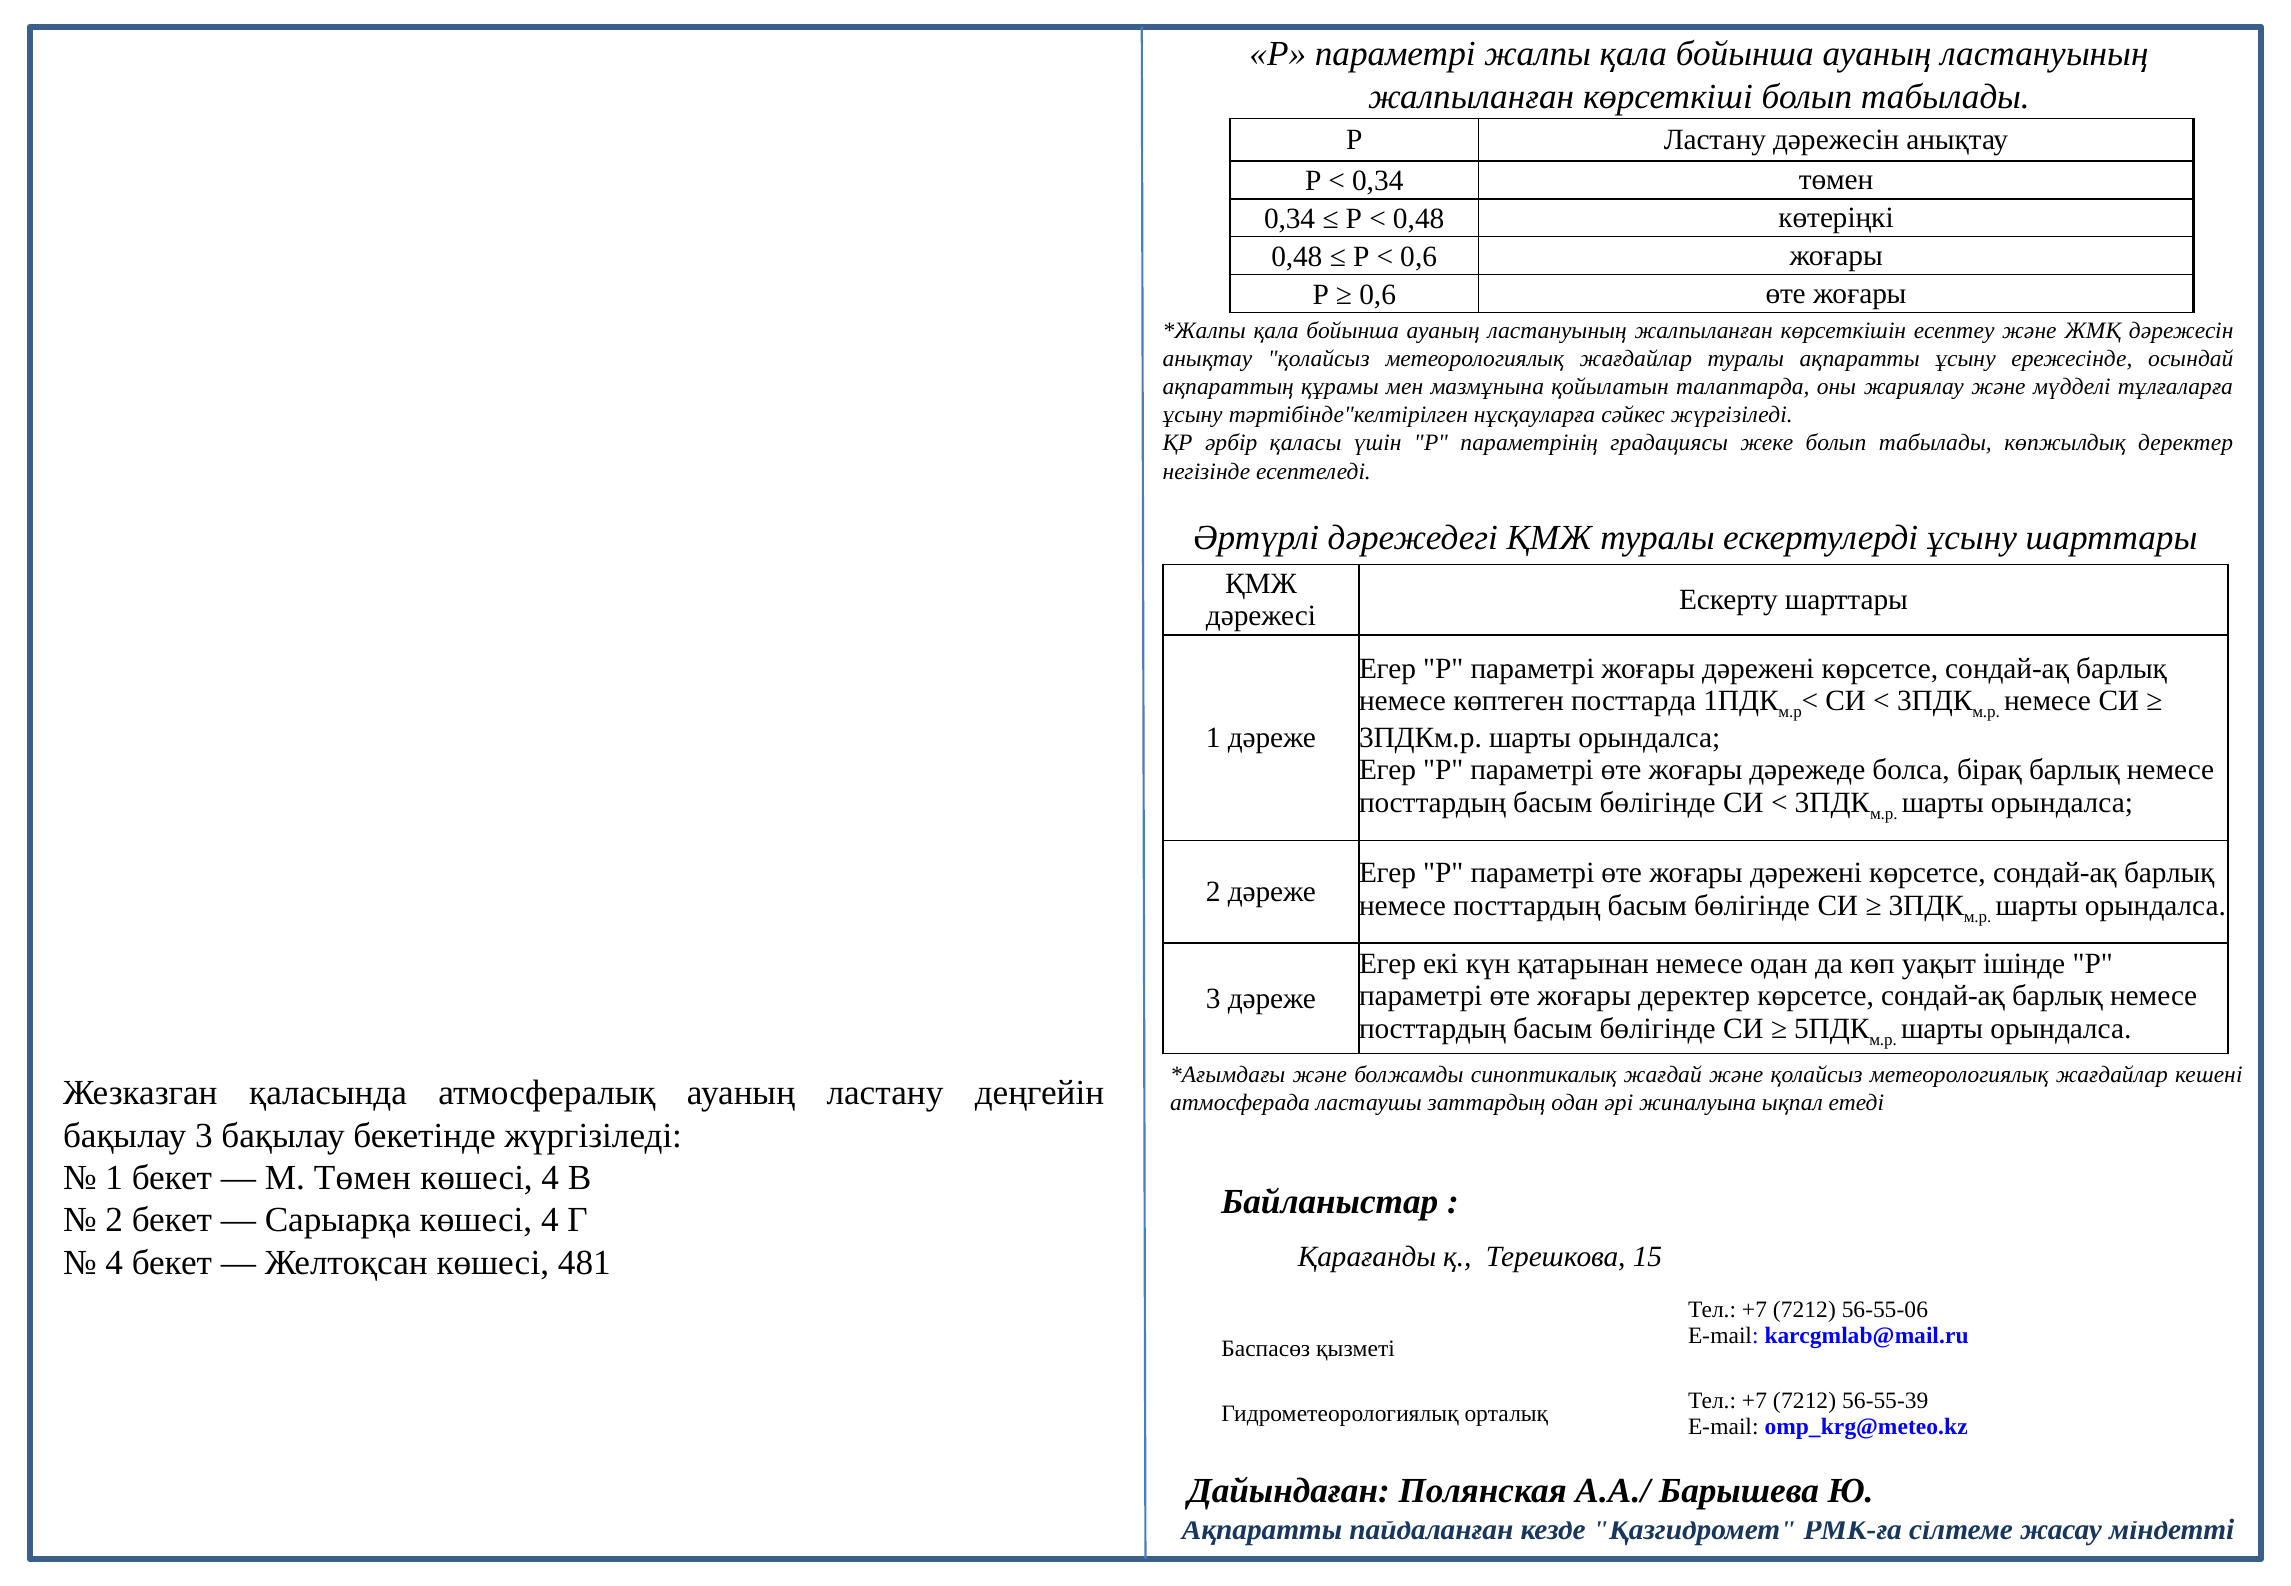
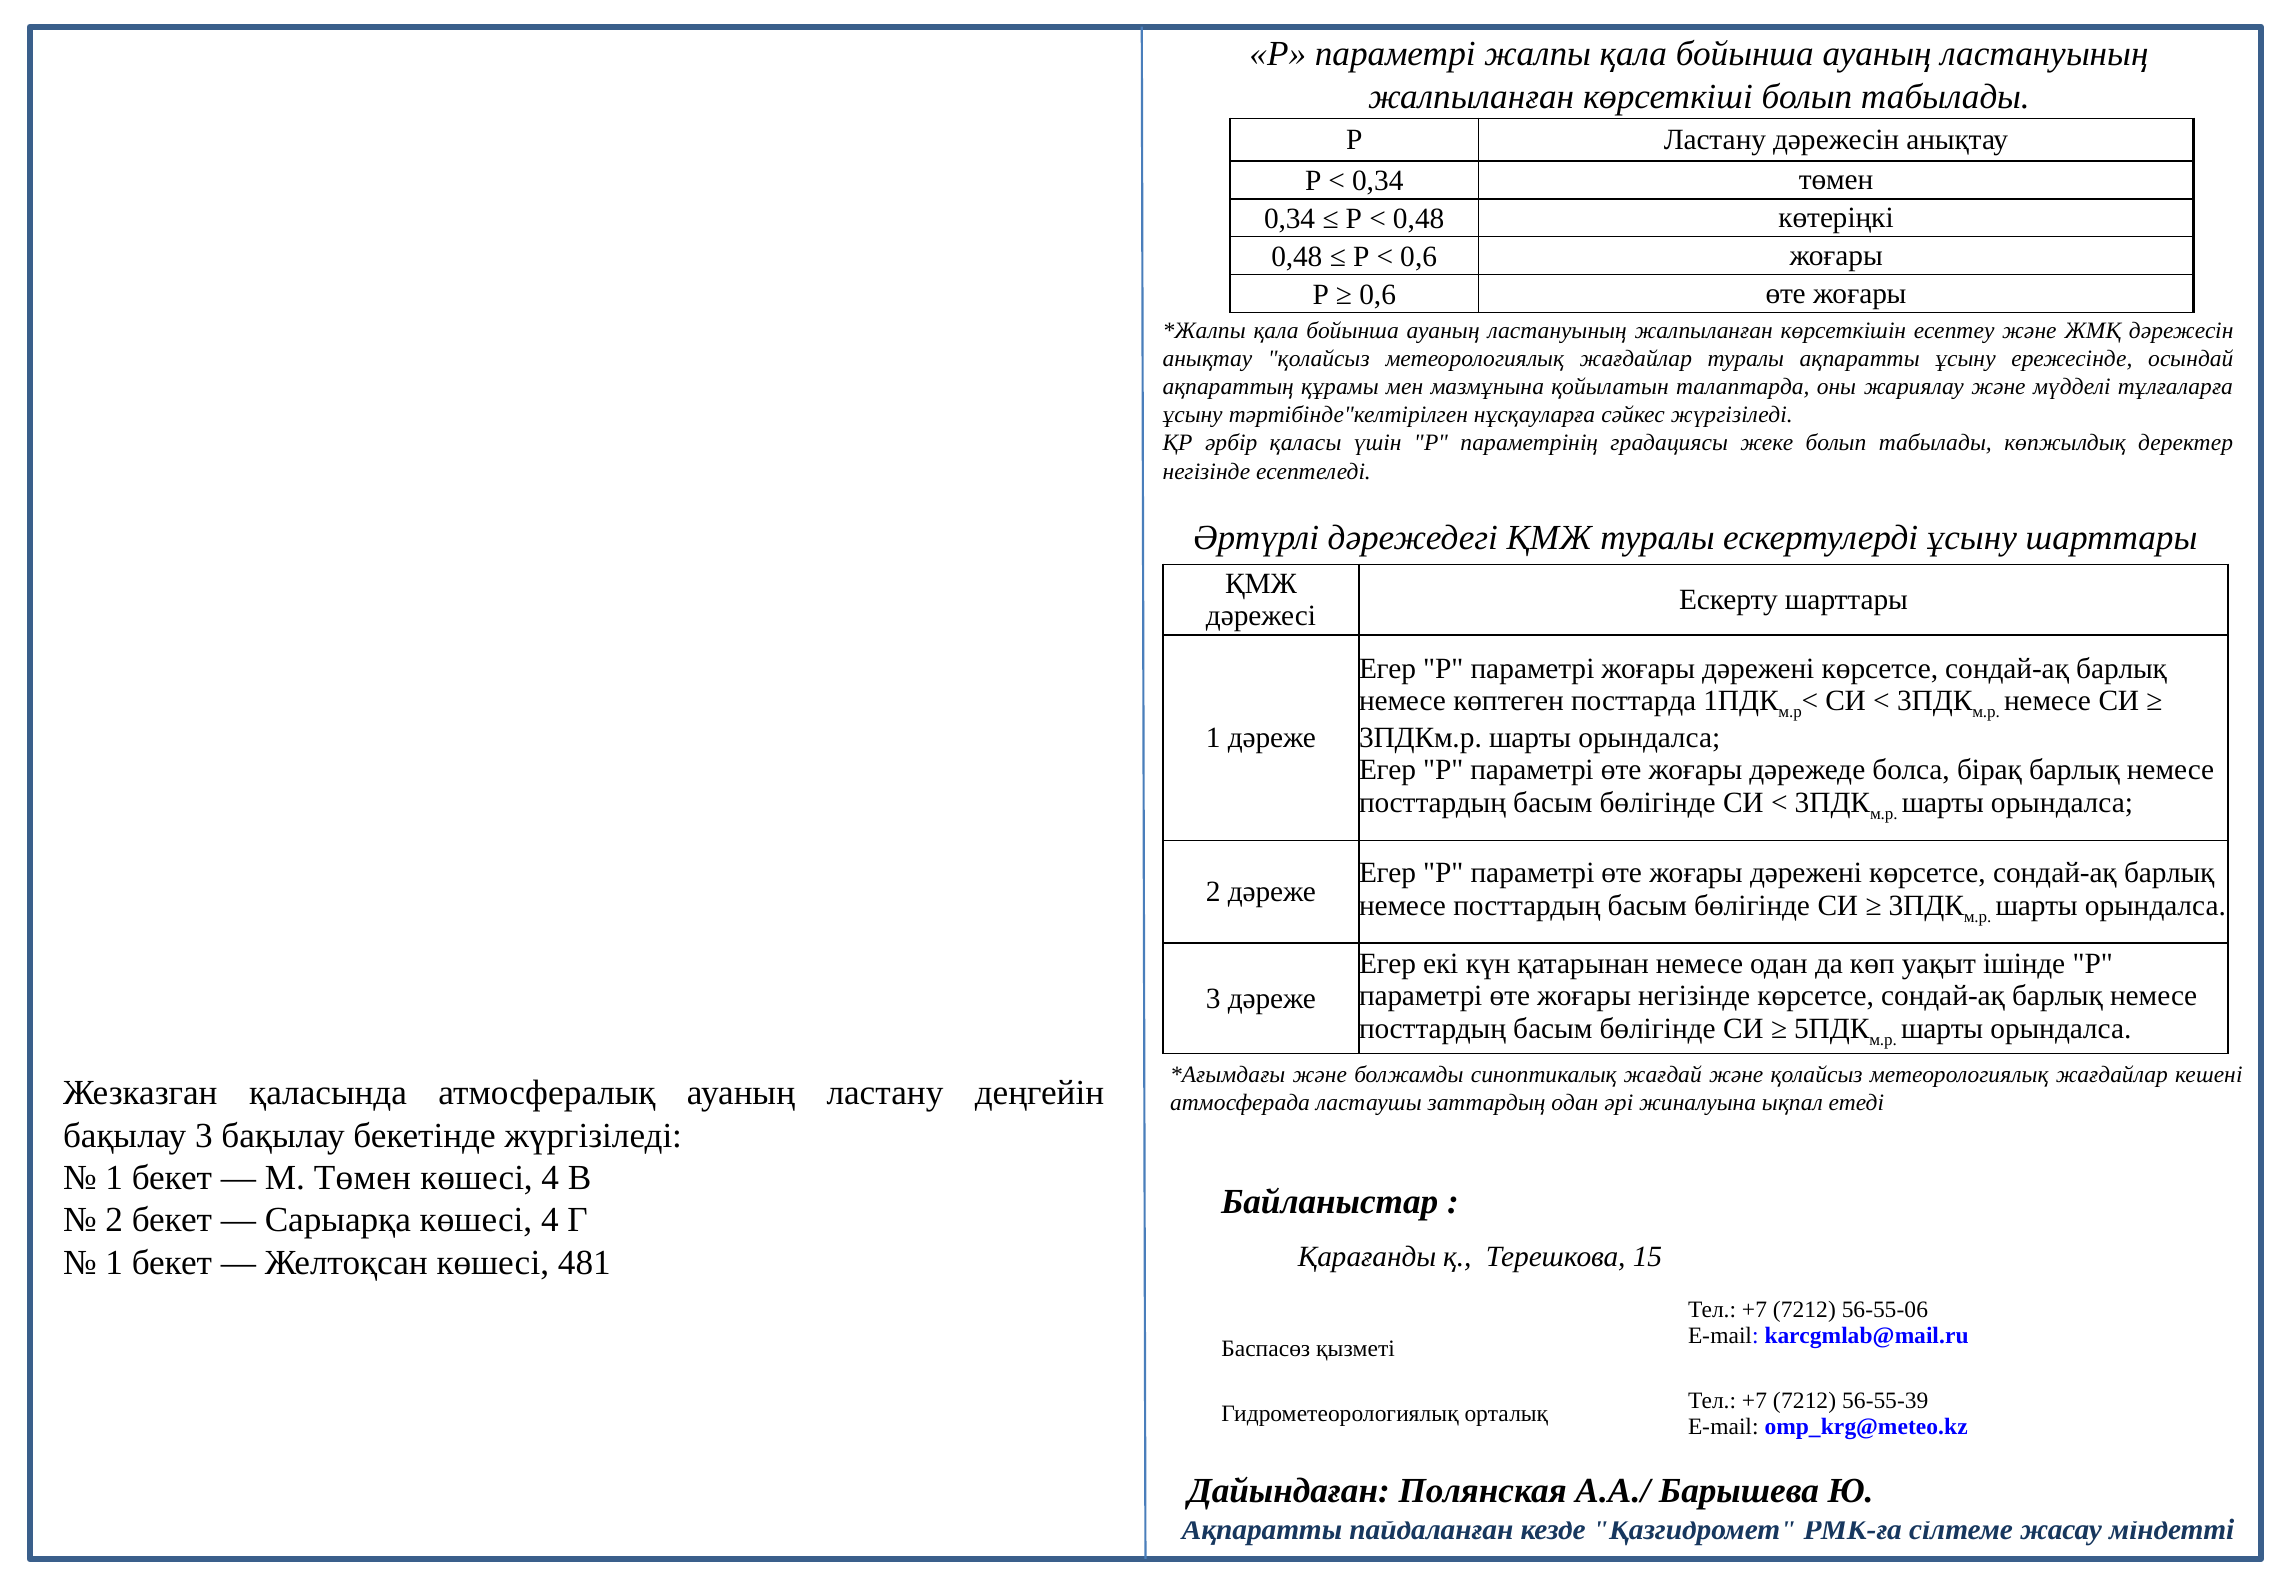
жоғары деректер: деректер -> негізінде
4 at (114, 1263): 4 -> 1
